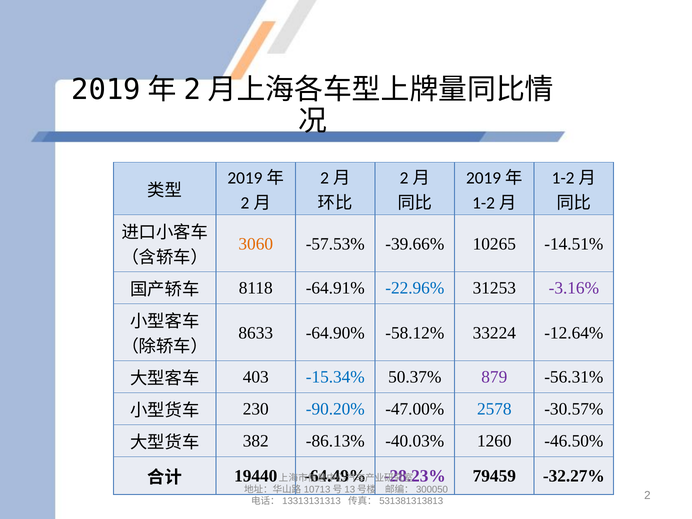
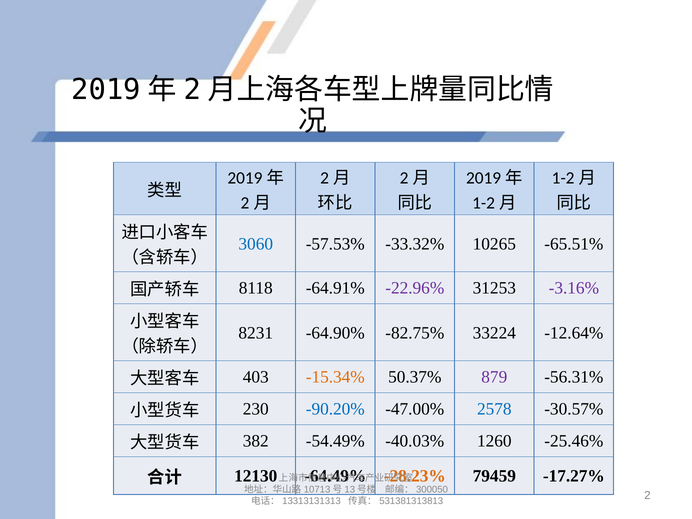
3060 colour: orange -> blue
-39.66%: -39.66% -> -33.32%
-14.51%: -14.51% -> -65.51%
-22.96% colour: blue -> purple
8633: 8633 -> 8231
-58.12%: -58.12% -> -82.75%
-15.34% colour: blue -> orange
-86.13%: -86.13% -> -54.49%
-46.50%: -46.50% -> -25.46%
19440: 19440 -> 12130
-28.23% colour: purple -> orange
-32.27%: -32.27% -> -17.27%
